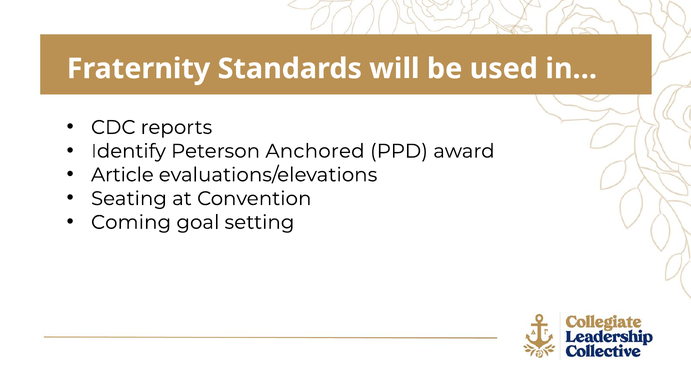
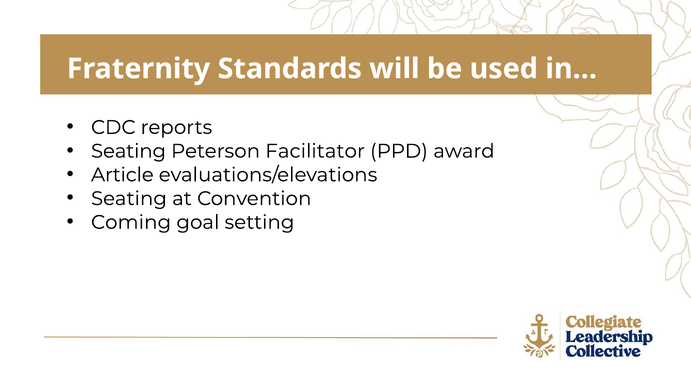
Identify at (128, 151): Identify -> Seating
Anchored: Anchored -> Facilitator
